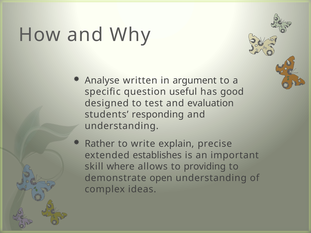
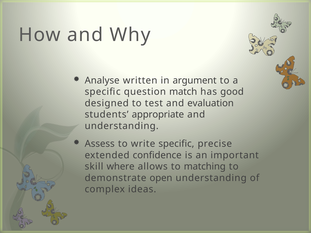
useful: useful -> match
responding: responding -> appropriate
Rather: Rather -> Assess
write explain: explain -> specific
establishes: establishes -> confidence
providing: providing -> matching
